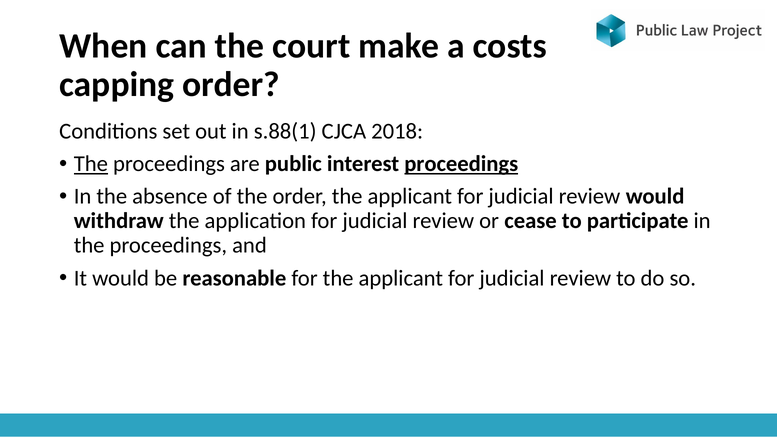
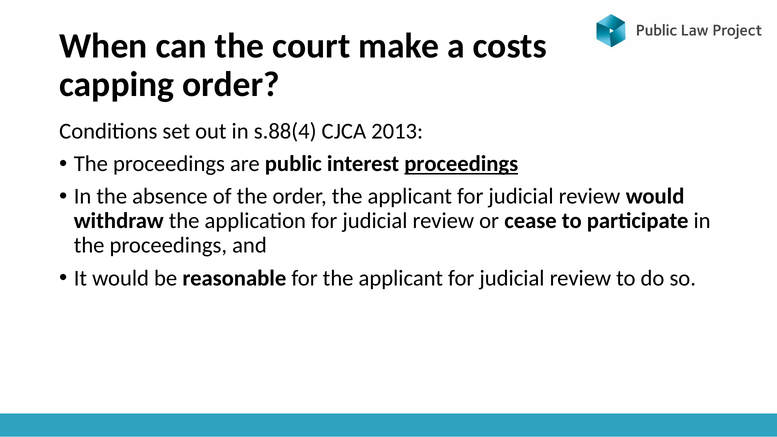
s.88(1: s.88(1 -> s.88(4
2018: 2018 -> 2013
The at (91, 164) underline: present -> none
